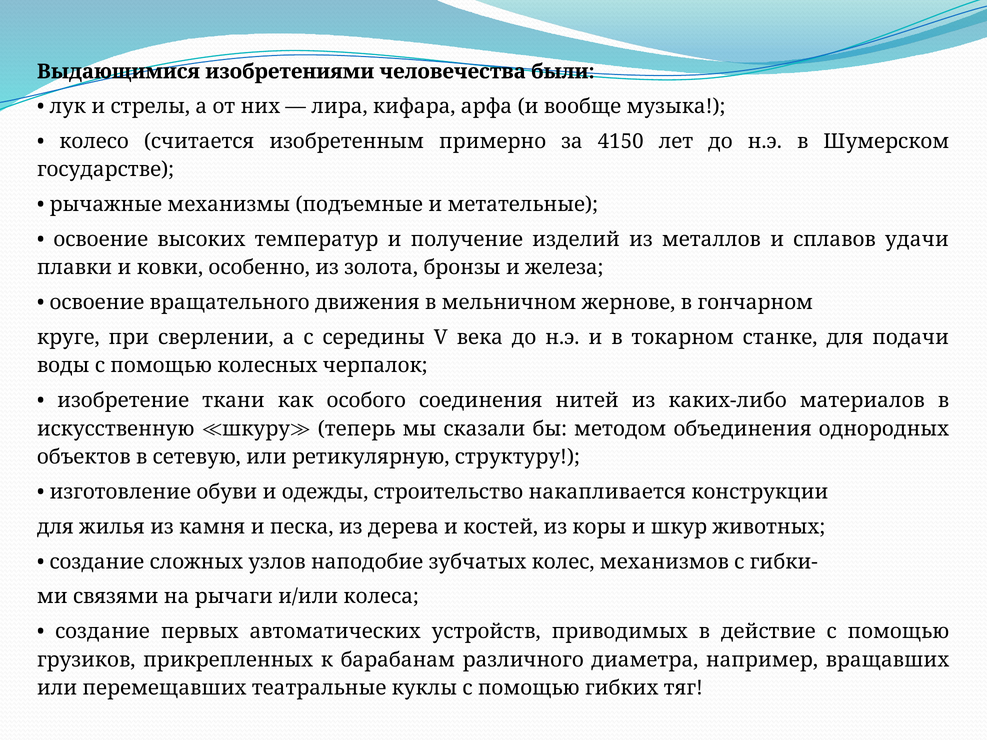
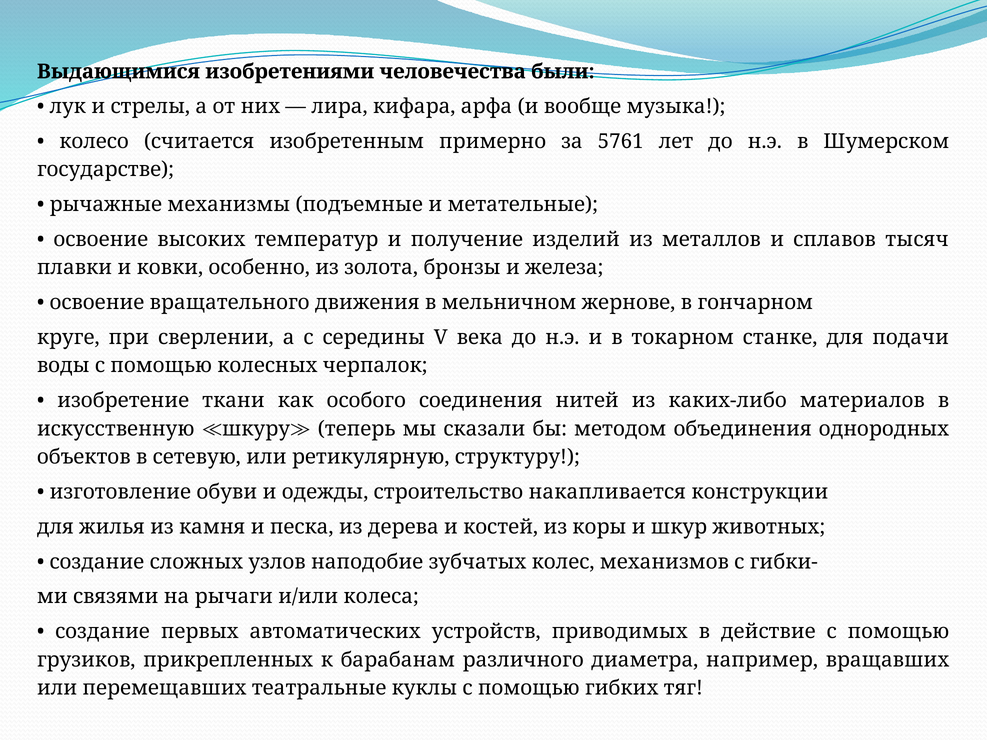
4150: 4150 -> 5761
удачи: удачи -> тысяч
